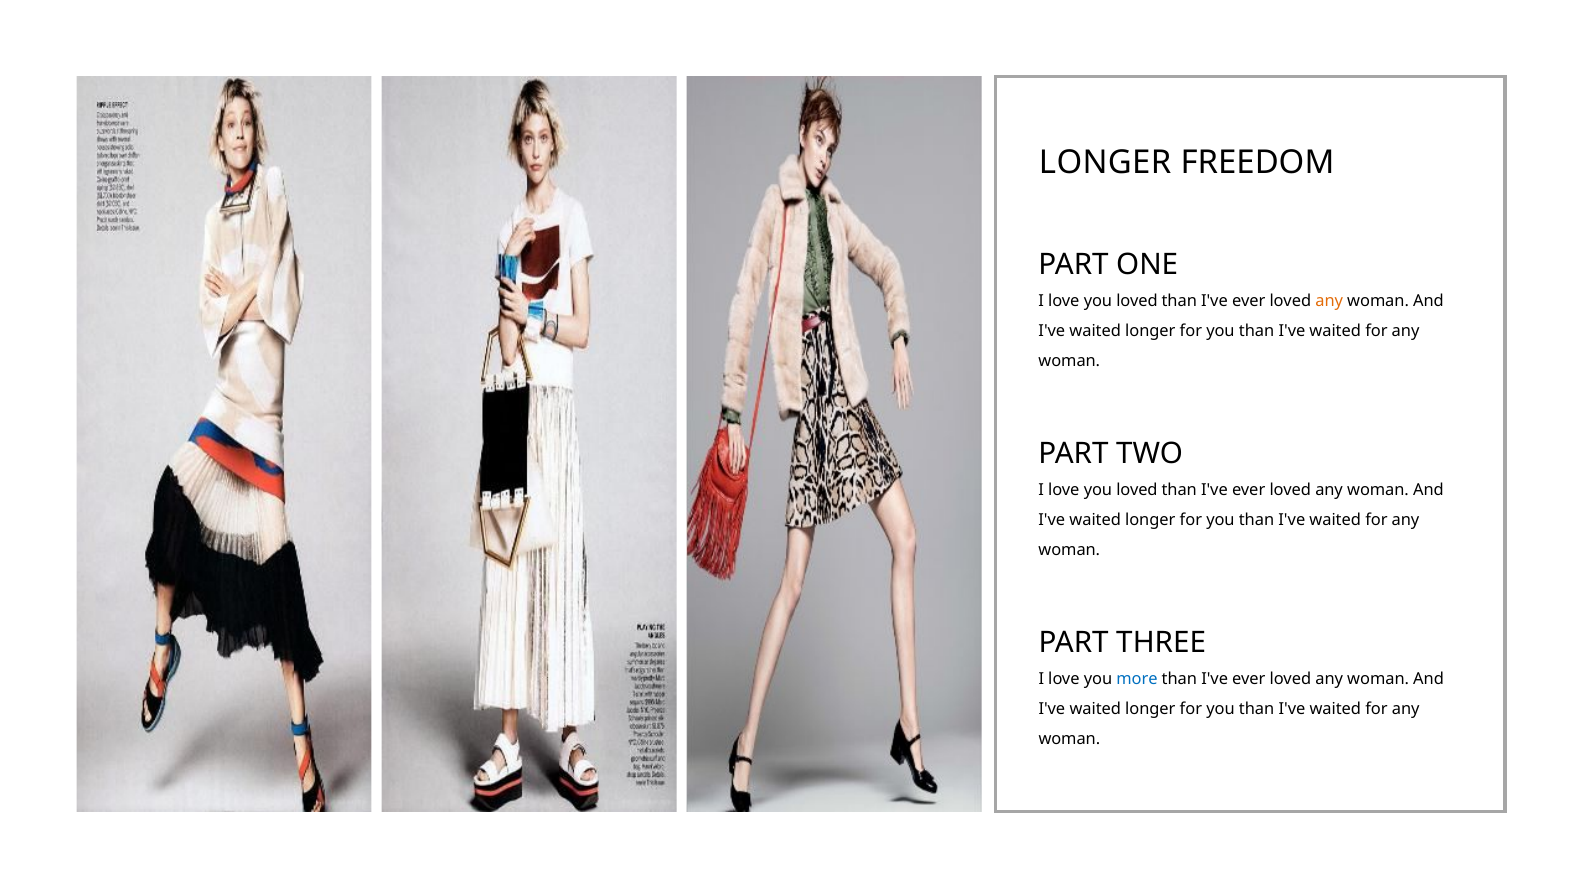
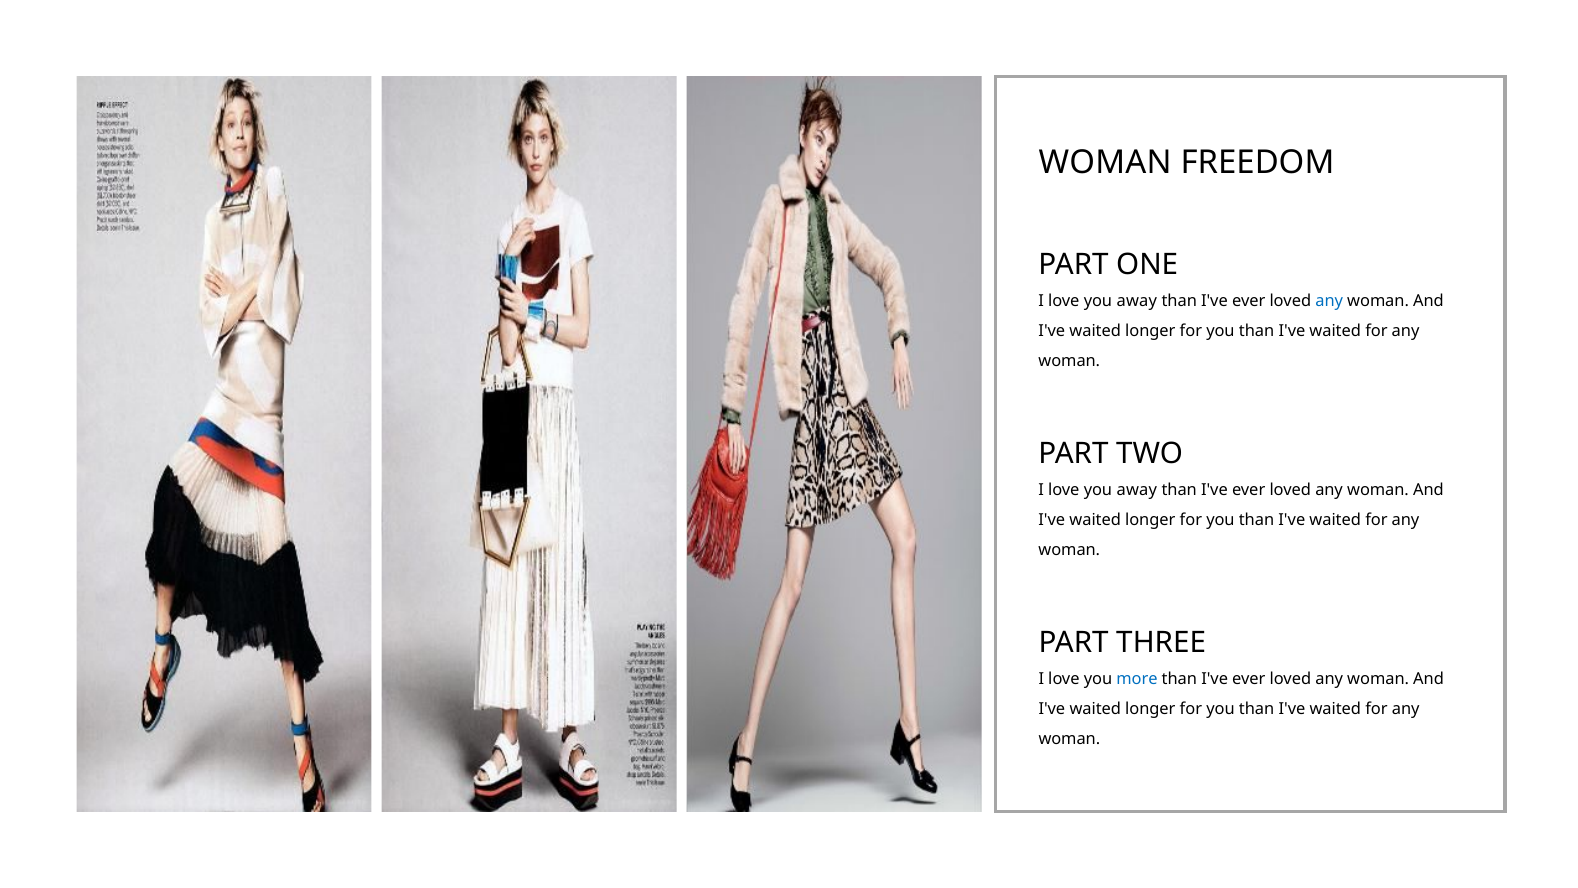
LONGER at (1105, 163): LONGER -> WOMAN
loved at (1137, 301): loved -> away
any at (1329, 301) colour: orange -> blue
loved at (1137, 490): loved -> away
